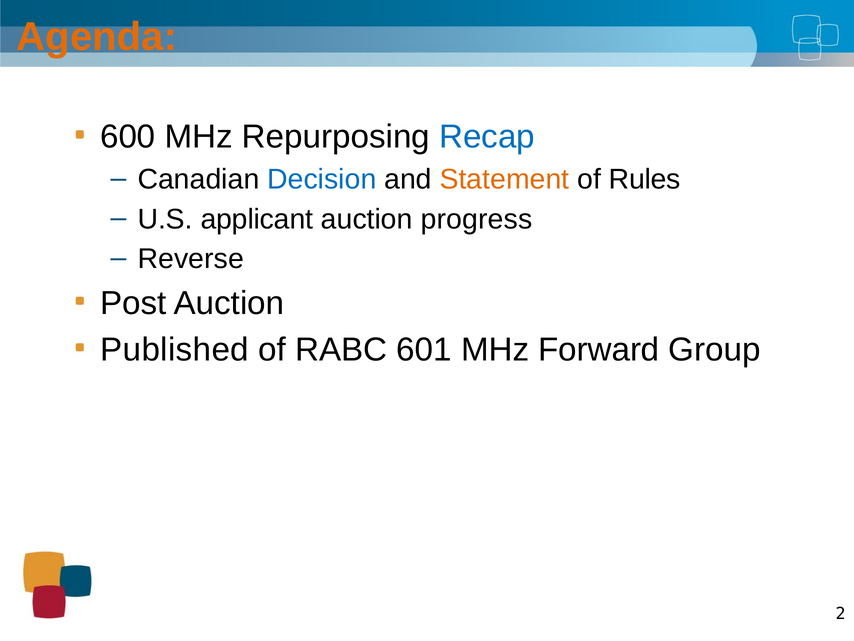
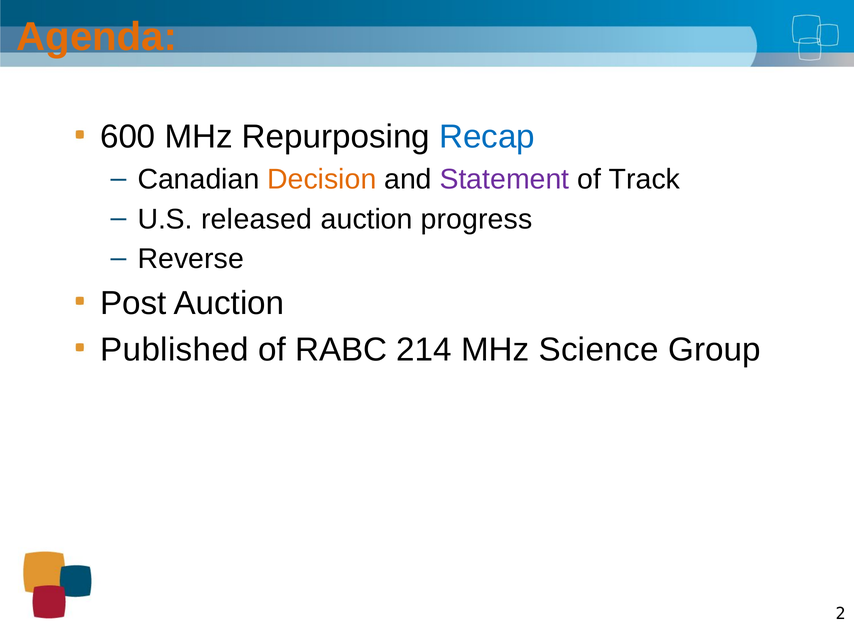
Decision colour: blue -> orange
Statement colour: orange -> purple
Rules: Rules -> Track
applicant: applicant -> released
601: 601 -> 214
Forward: Forward -> Science
